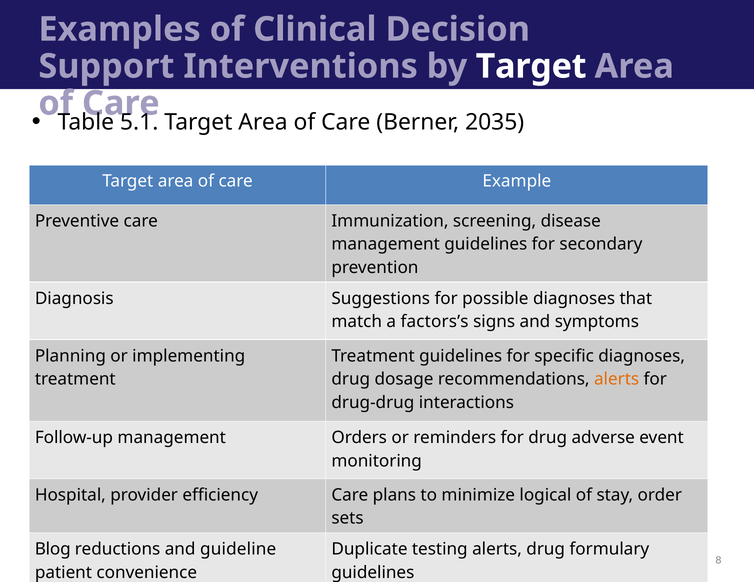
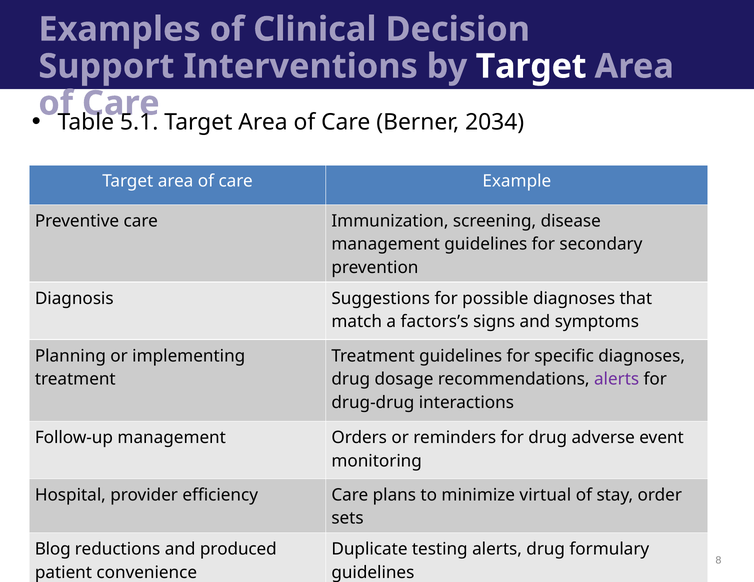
2035: 2035 -> 2034
alerts at (617, 380) colour: orange -> purple
logical: logical -> virtual
guideline: guideline -> produced
